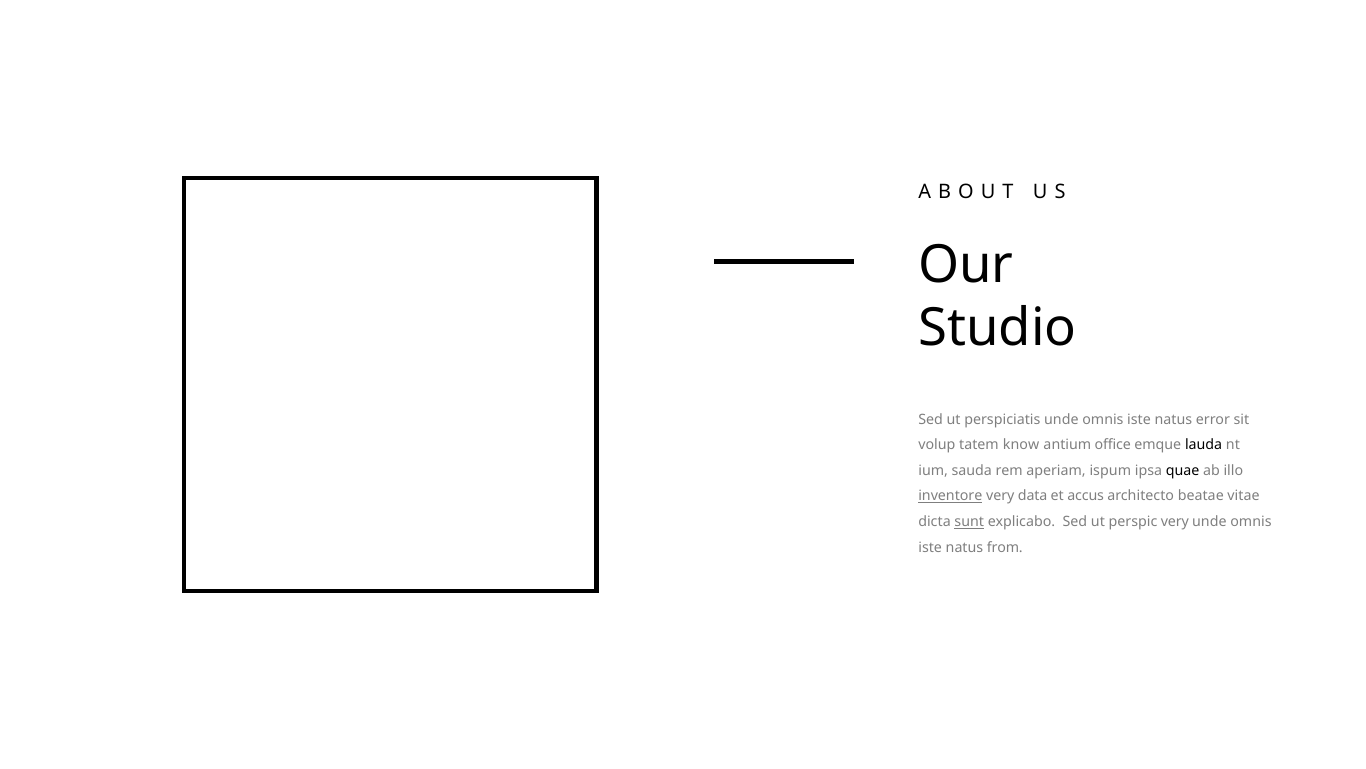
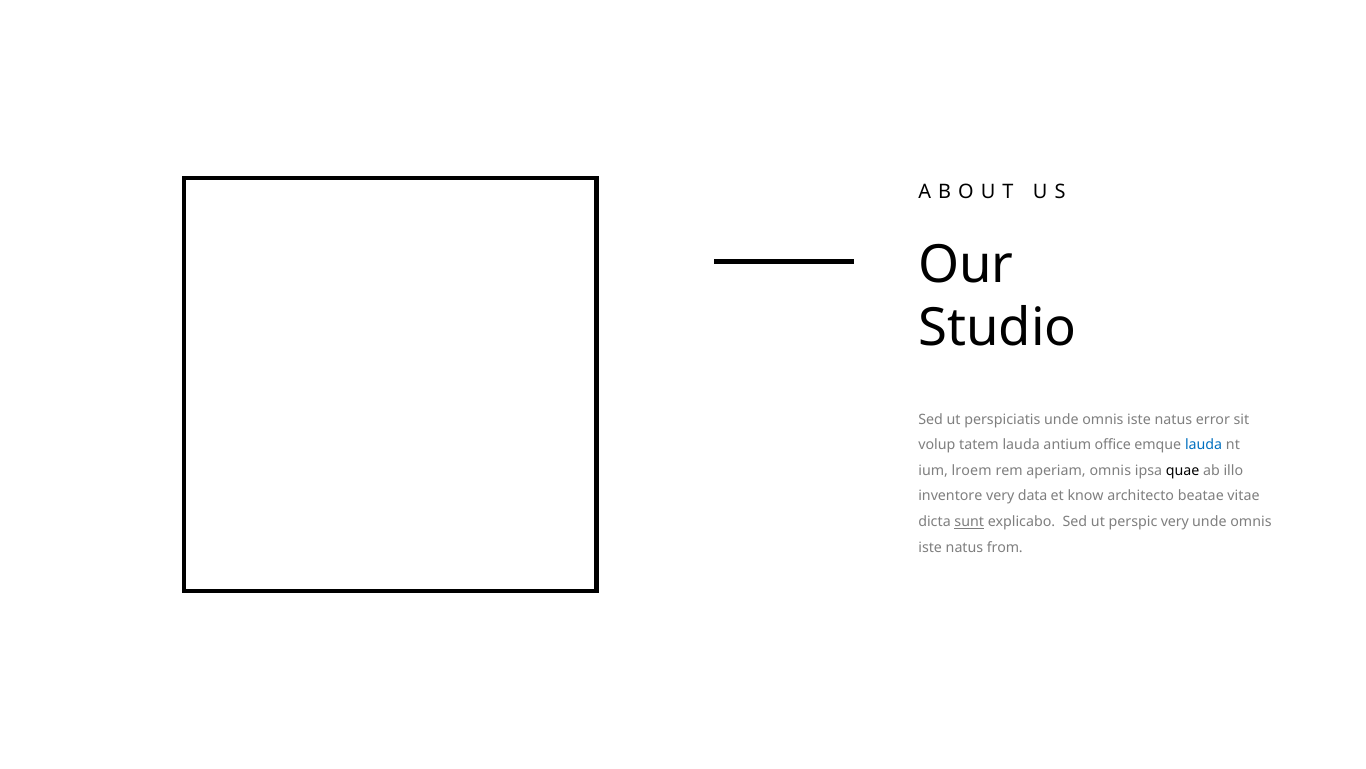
tatem know: know -> lauda
lauda at (1204, 445) colour: black -> blue
sauda: sauda -> lroem
aperiam ispum: ispum -> omnis
inventore underline: present -> none
accus: accus -> know
